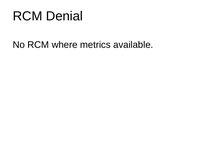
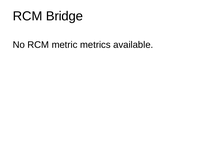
Denial: Denial -> Bridge
where: where -> metric
